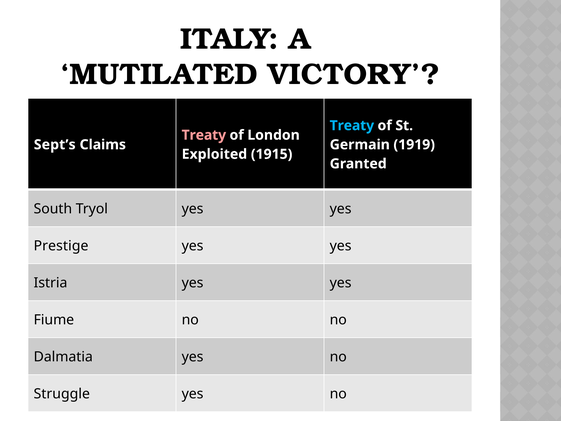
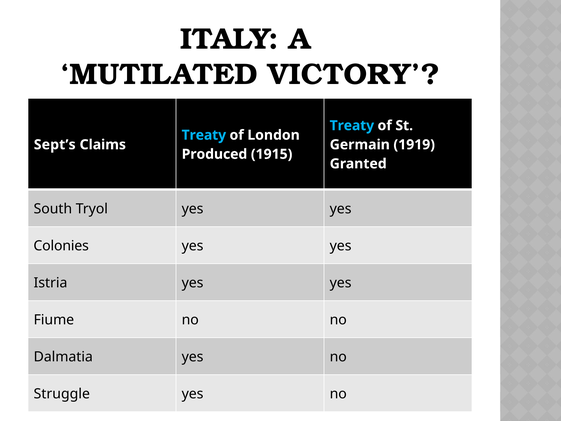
Treaty at (204, 135) colour: pink -> light blue
Exploited: Exploited -> Produced
Prestige: Prestige -> Colonies
